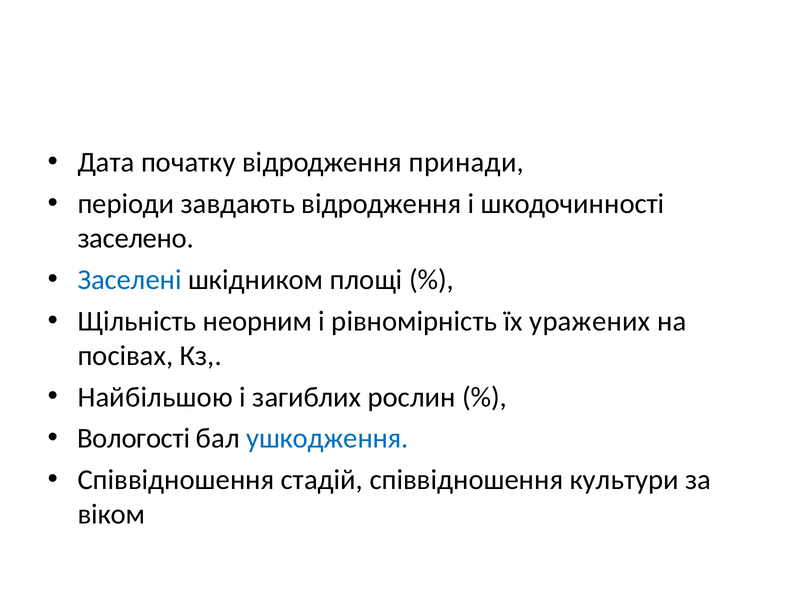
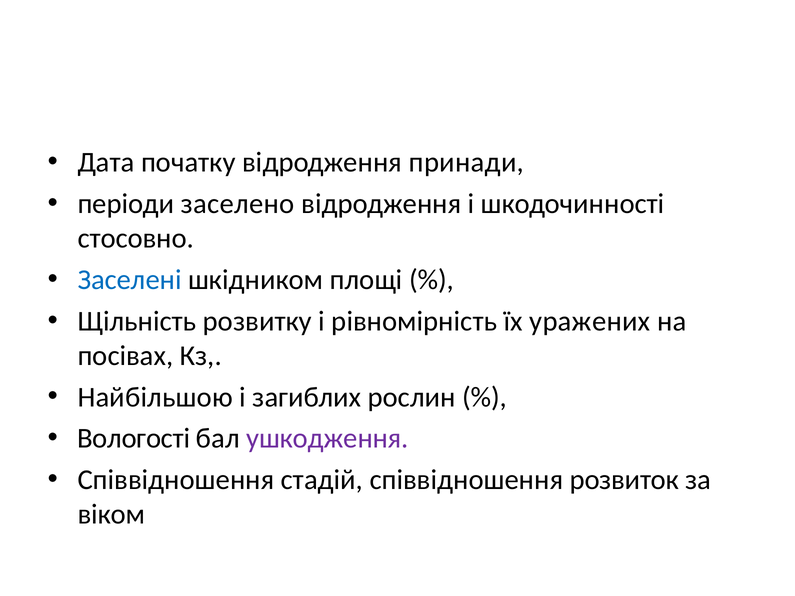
завдають: завдають -> заселено
заселено: заселено -> стосовно
неорним: неорним -> розвитку
ушкодження colour: blue -> purple
культури: культури -> розвиток
